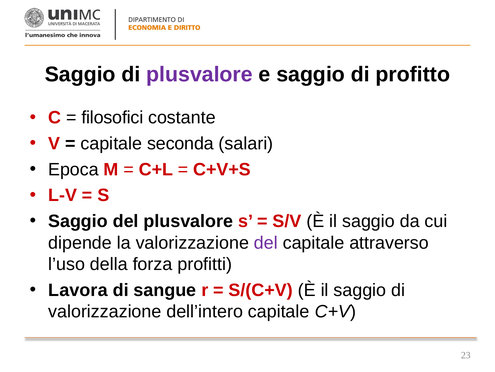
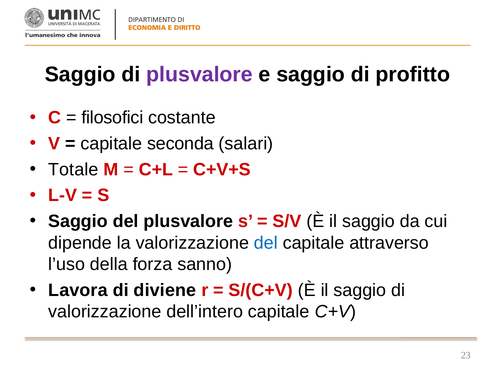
Epoca: Epoca -> Totale
del at (266, 242) colour: purple -> blue
profitti: profitti -> sanno
sangue: sangue -> diviene
